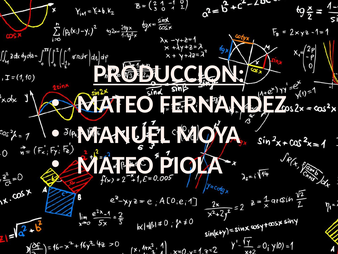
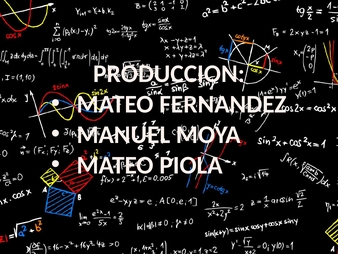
PRODUCCION underline: present -> none
